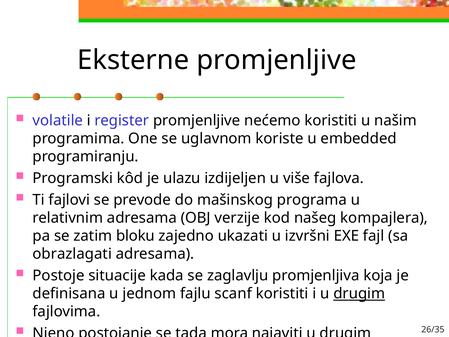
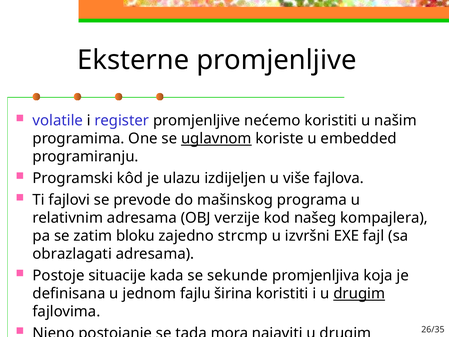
uglavnom underline: none -> present
ukazati: ukazati -> strcmp
zaglavlju: zaglavlju -> sekunde
scanf: scanf -> širina
